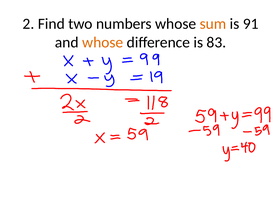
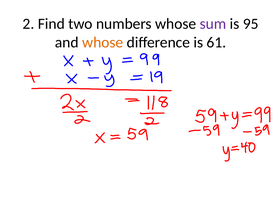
sum colour: orange -> purple
91: 91 -> 95
83: 83 -> 61
